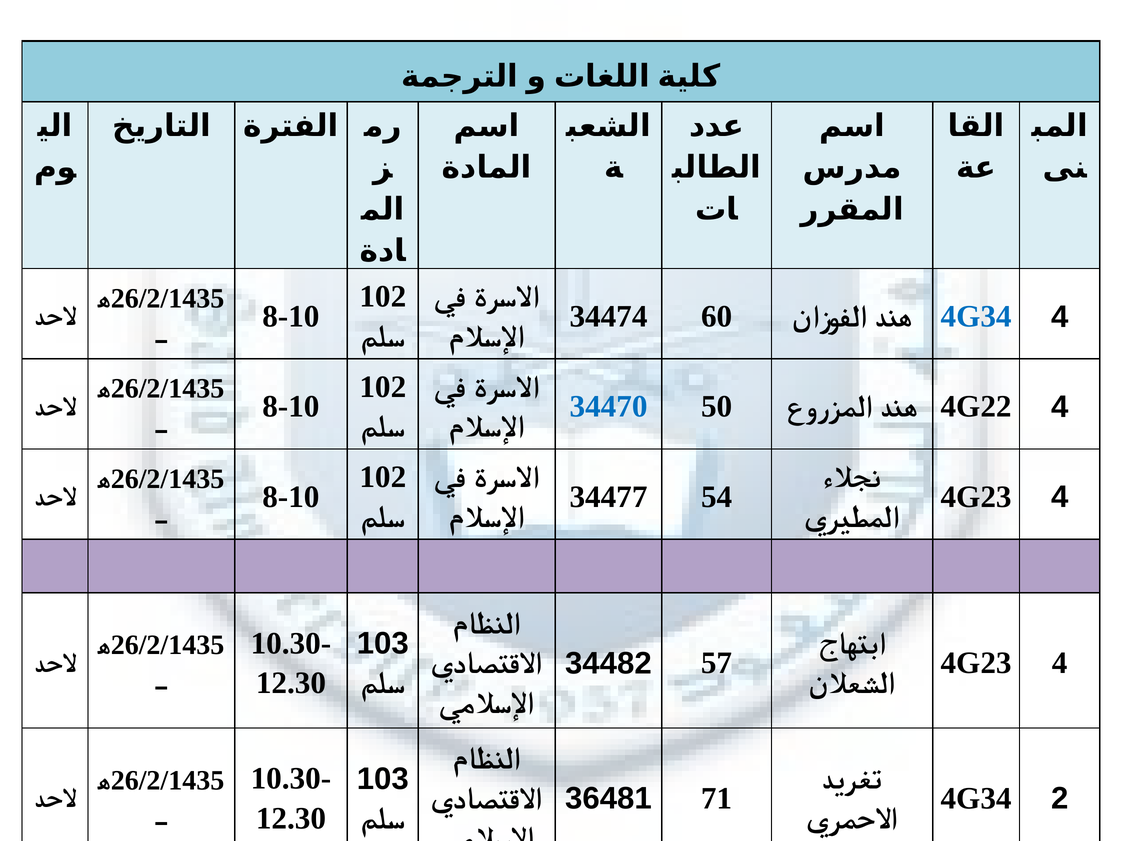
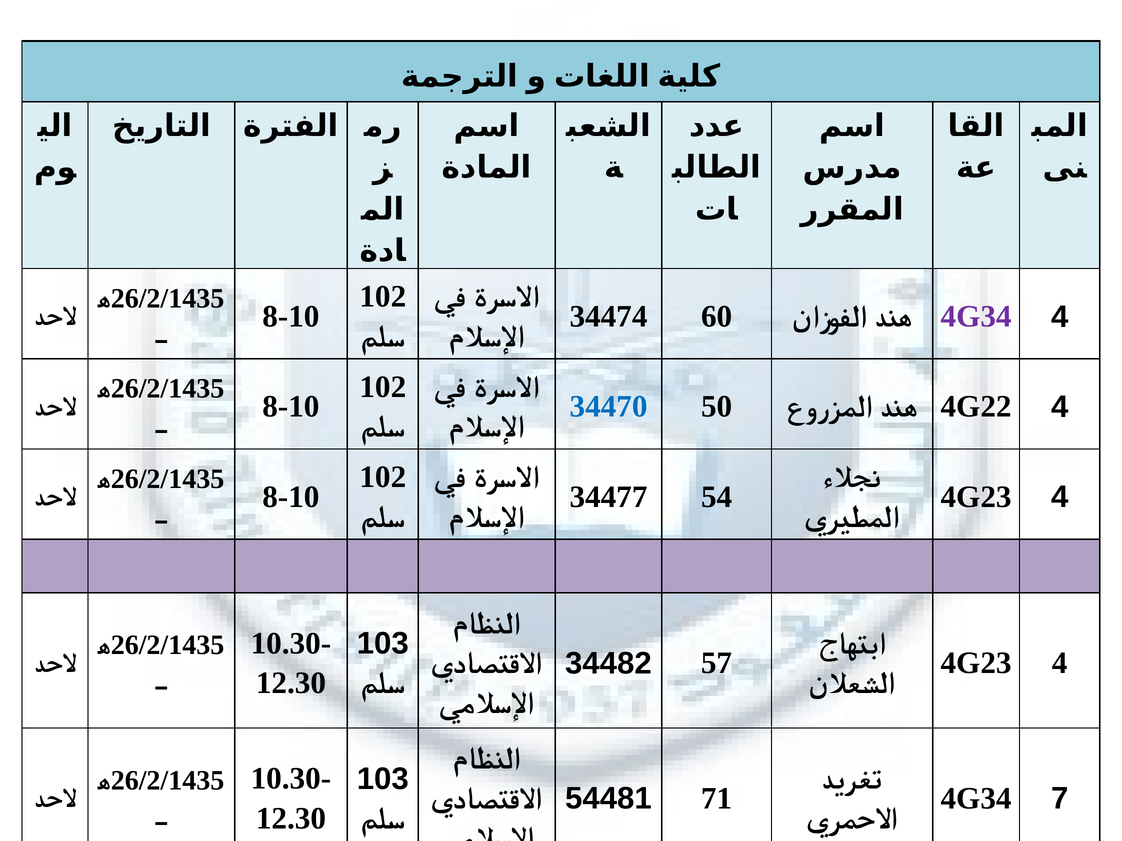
4G34 at (976, 317) colour: blue -> purple
2: 2 -> 7
36481: 36481 -> 54481
